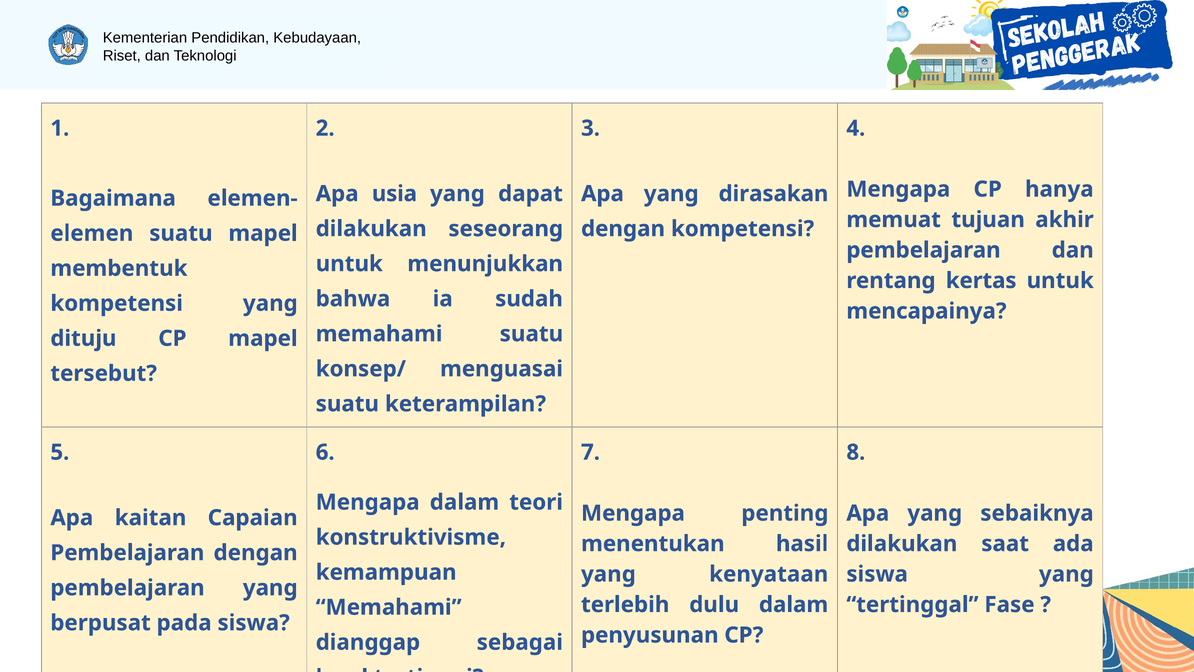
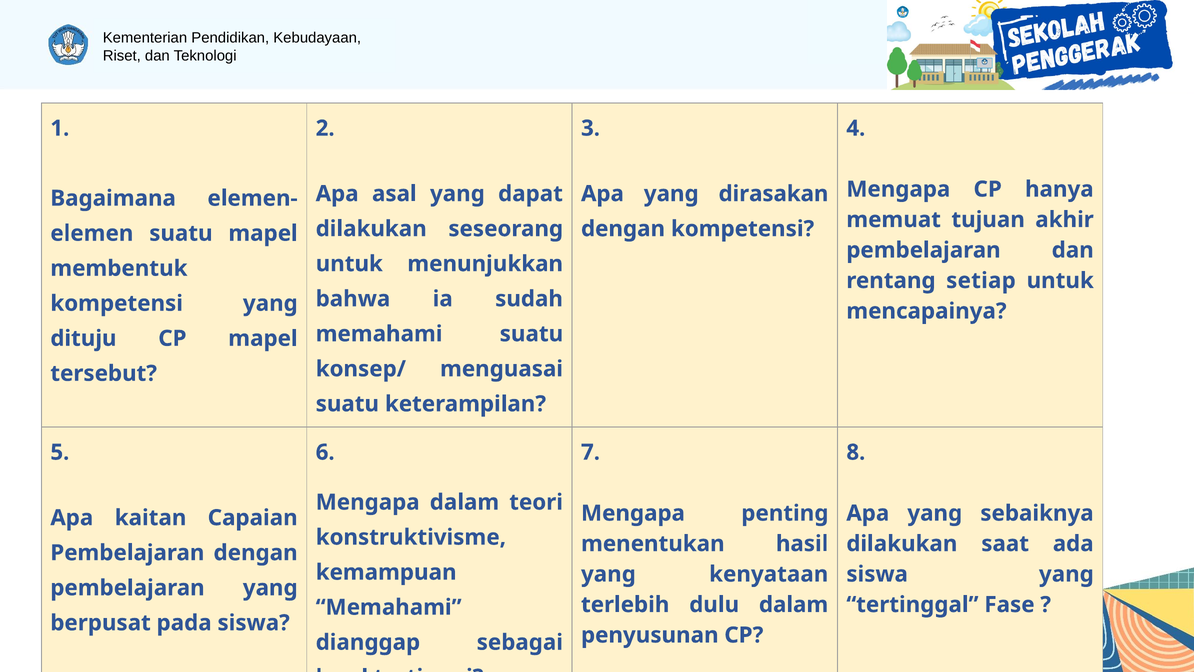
usia: usia -> asal
kertas: kertas -> setiap
